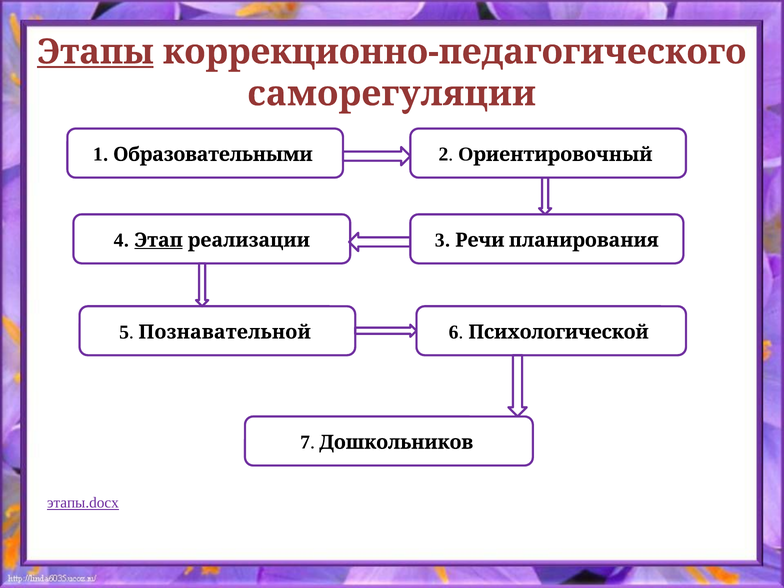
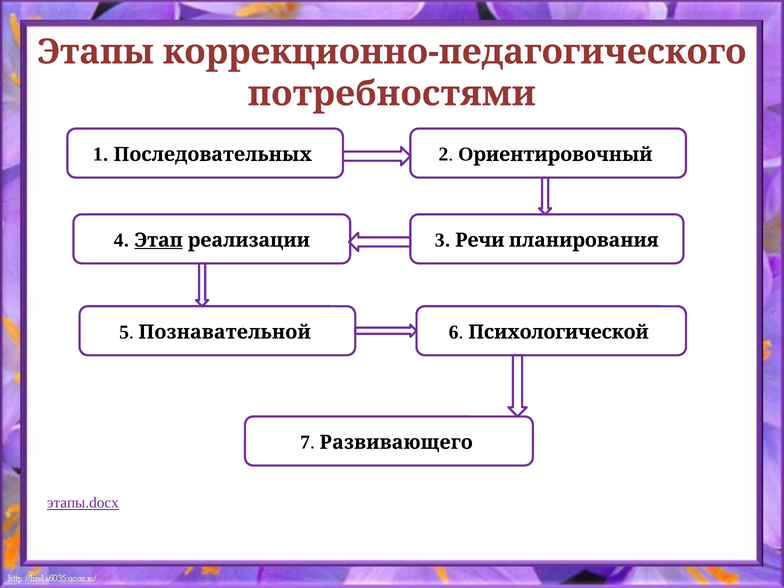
Этапы underline: present -> none
саморегуляции: саморегуляции -> потребностями
Образовательными: Образовательными -> Последовательных
Дошкольников: Дошкольников -> Развивающего
